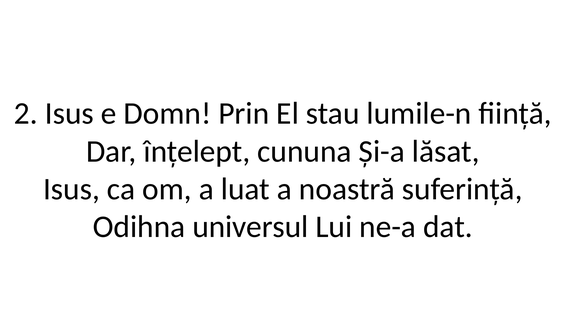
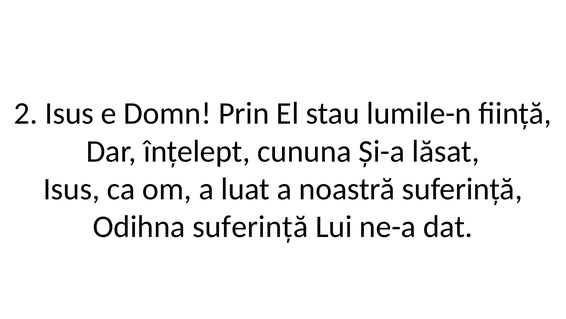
Odihna universul: universul -> suferință
